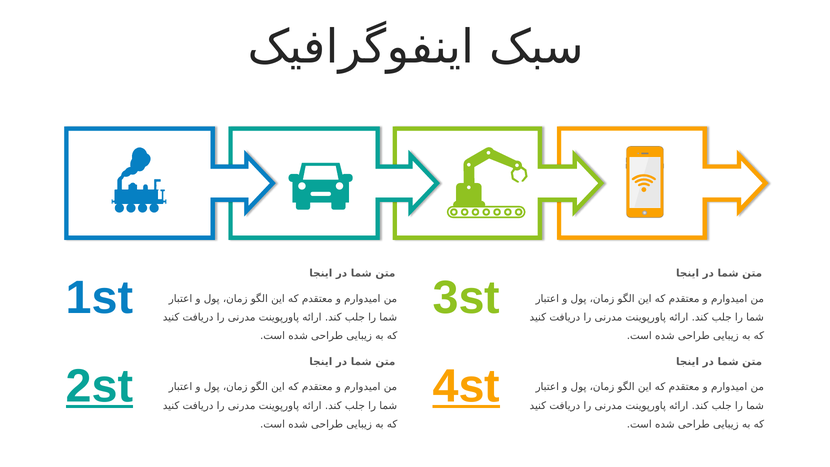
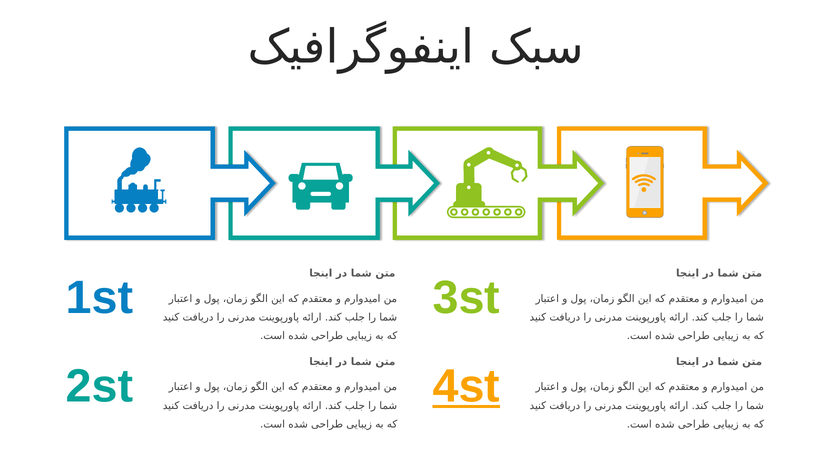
2st underline: present -> none
